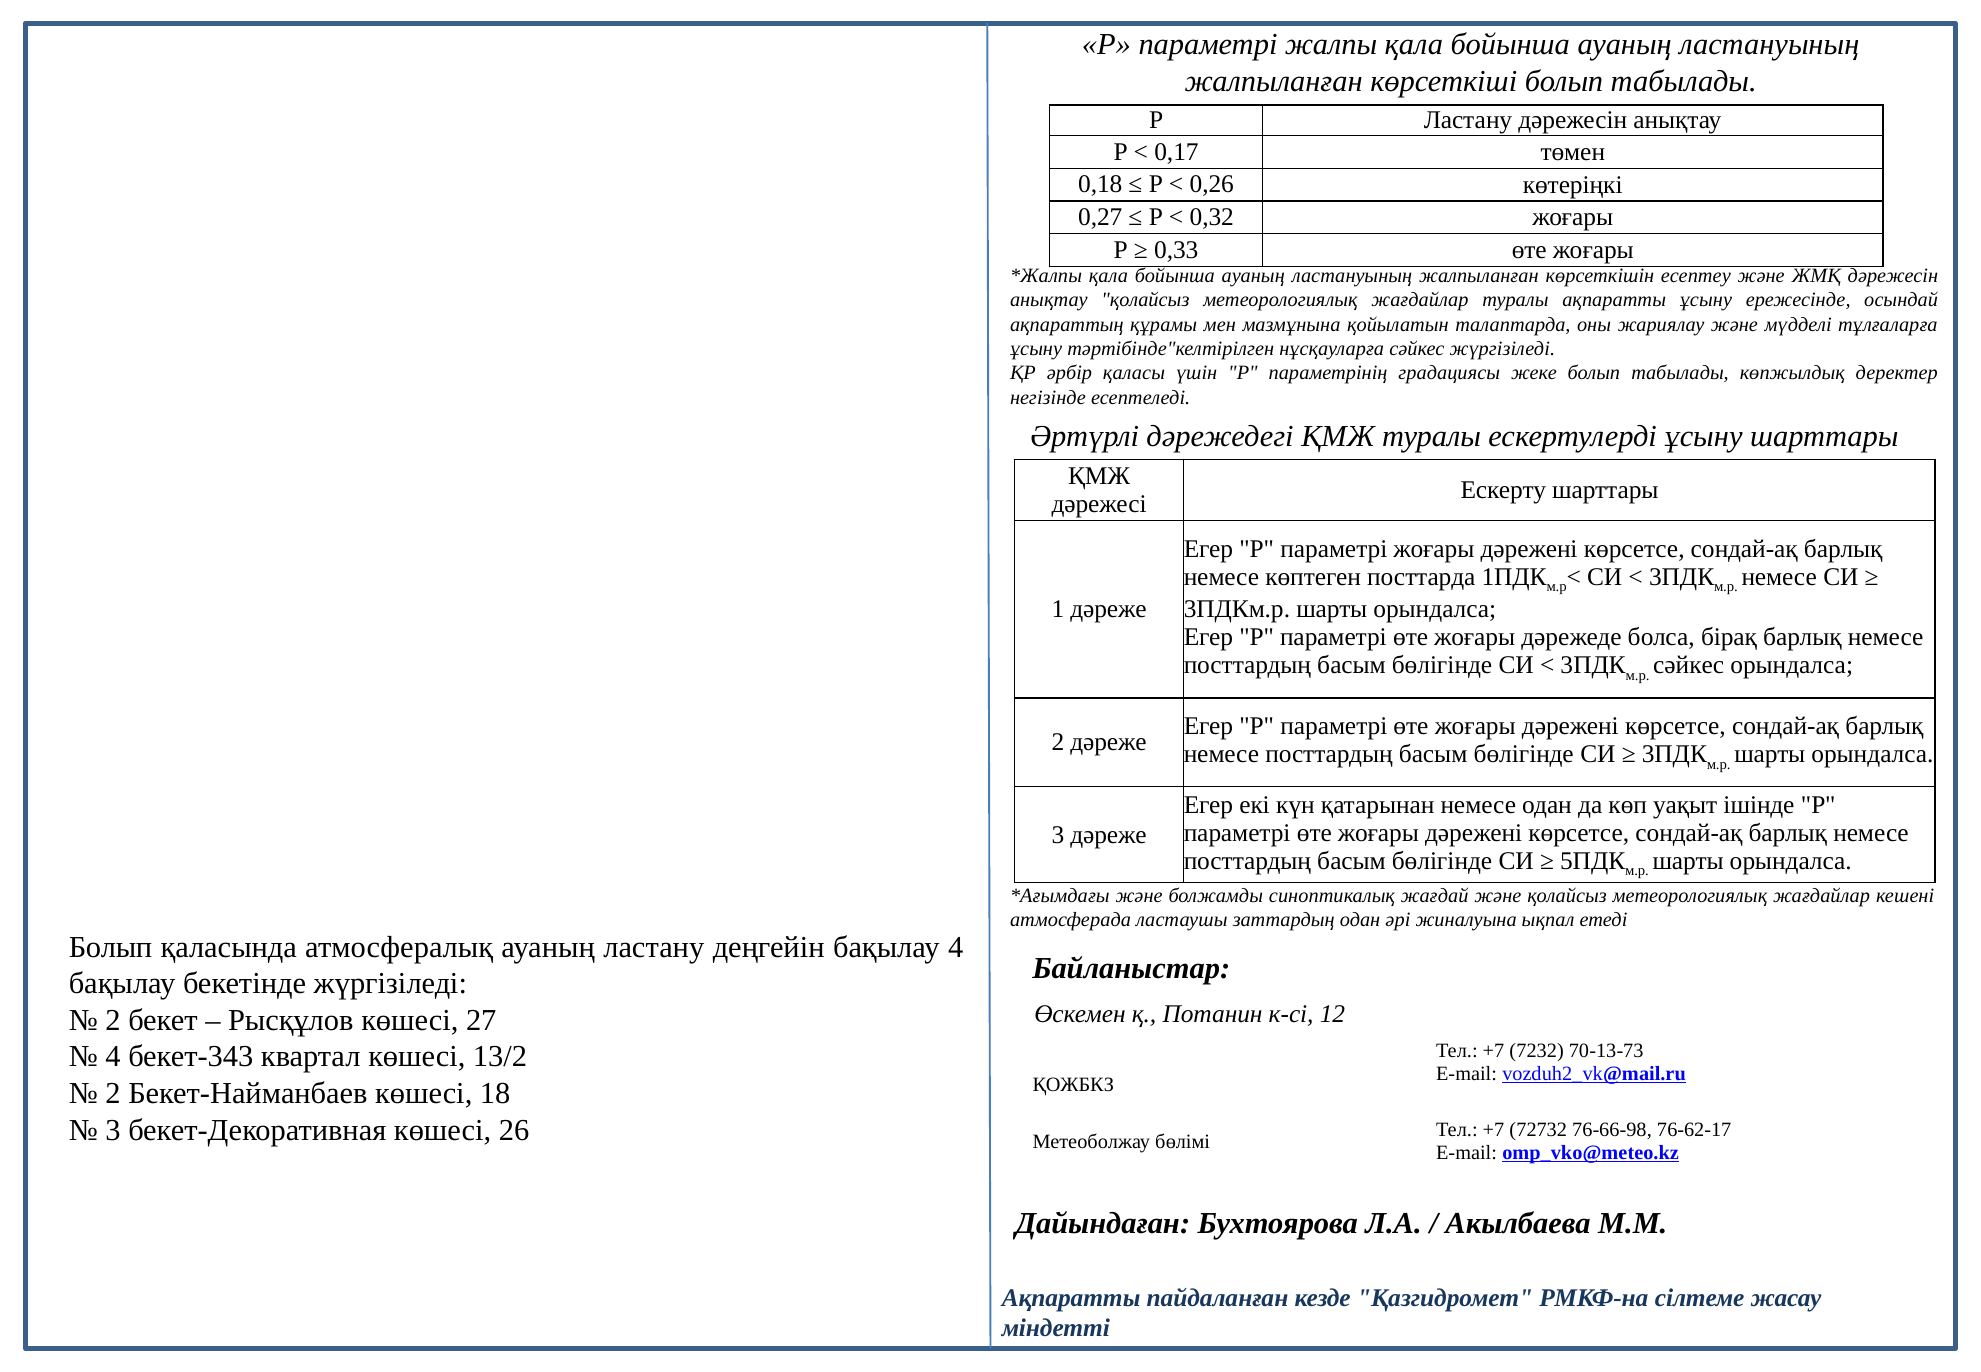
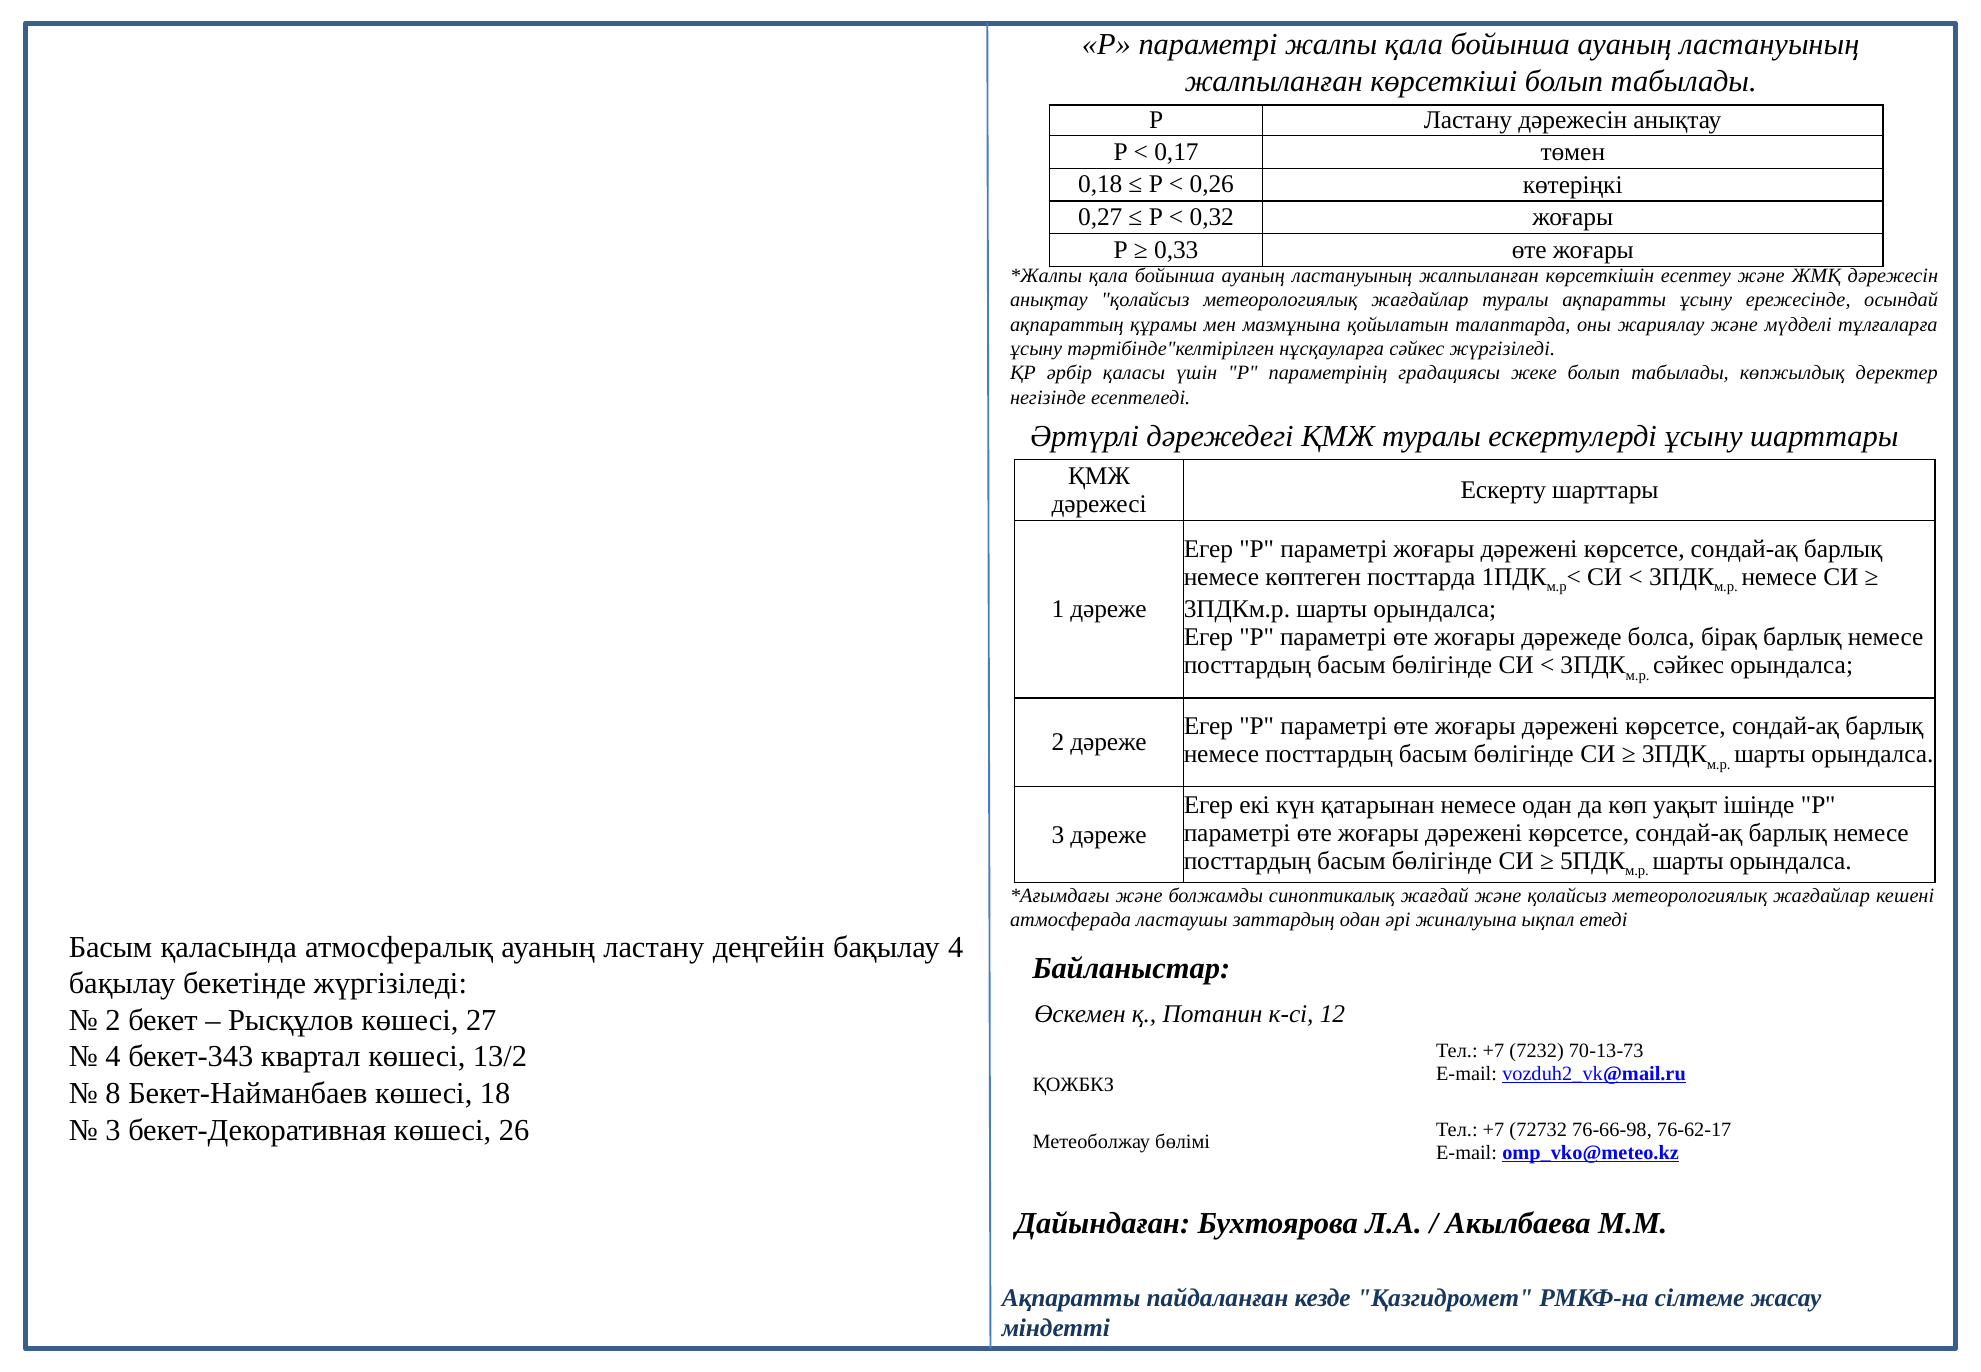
Болып at (111, 947): Болып -> Басым
2 at (113, 1093): 2 -> 8
